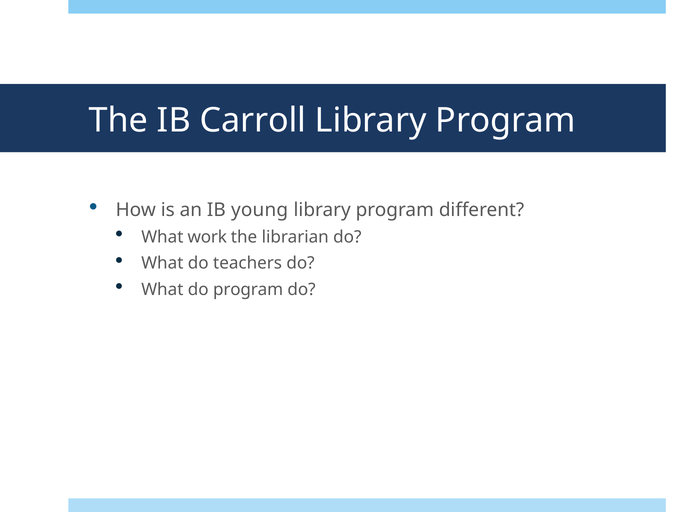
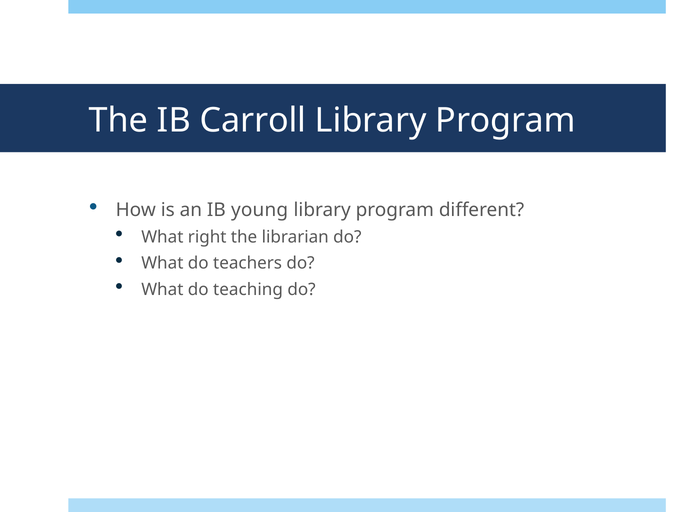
work: work -> right
do program: program -> teaching
